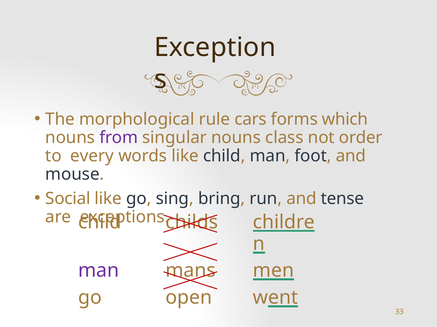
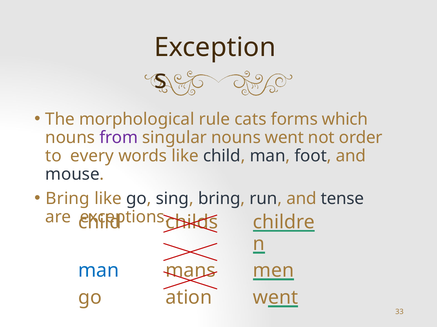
cars: cars -> cats
nouns class: class -> went
Social at (68, 199): Social -> Bring
man at (99, 271) colour: purple -> blue
open: open -> ation
